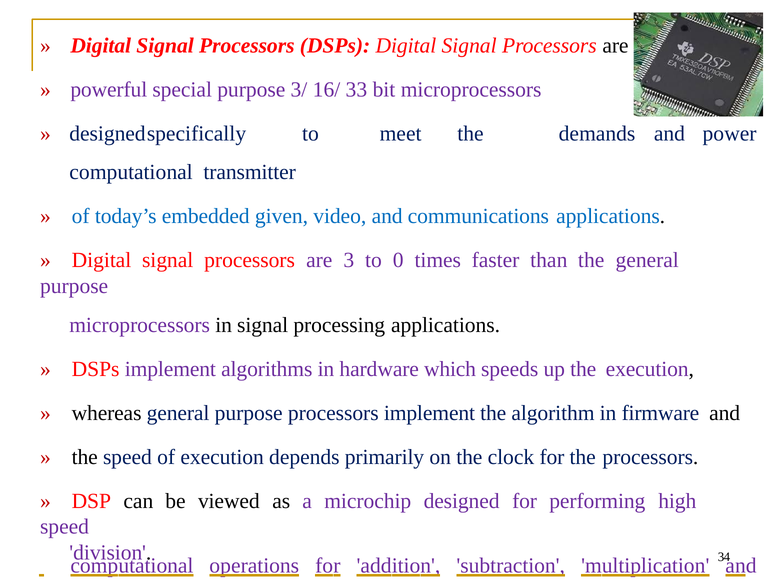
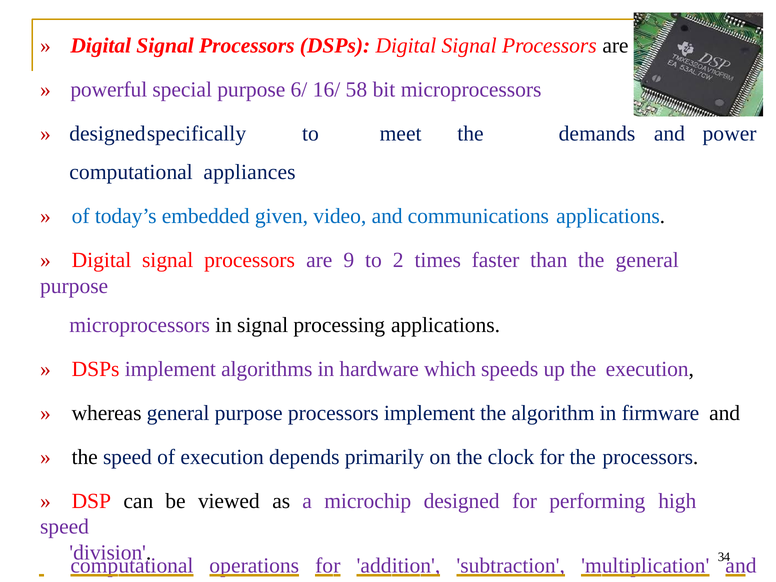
3/: 3/ -> 6/
33: 33 -> 58
transmitter: transmitter -> appliances
3: 3 -> 9
0: 0 -> 2
